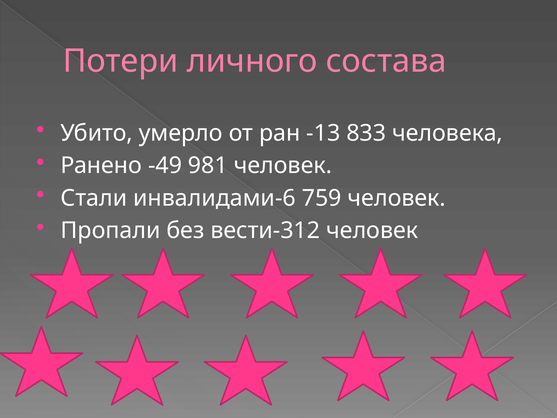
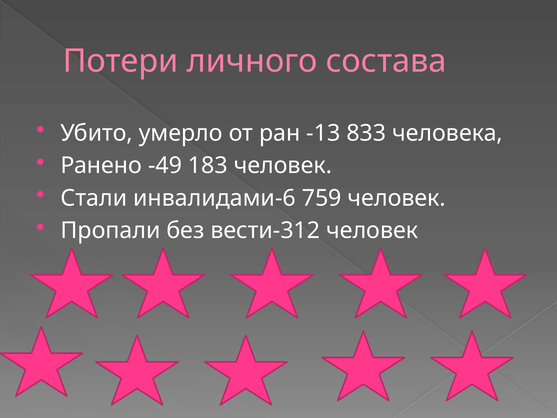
981: 981 -> 183
